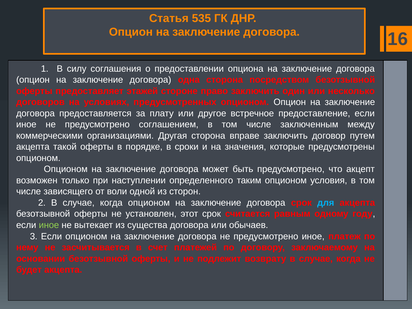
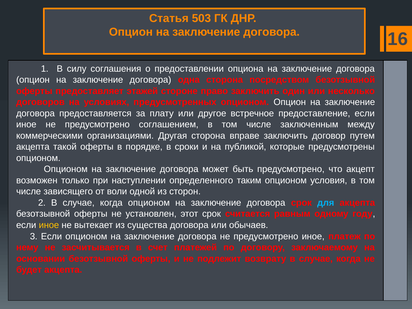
535: 535 -> 503
значения: значения -> публикой
иное at (49, 225) colour: light green -> yellow
